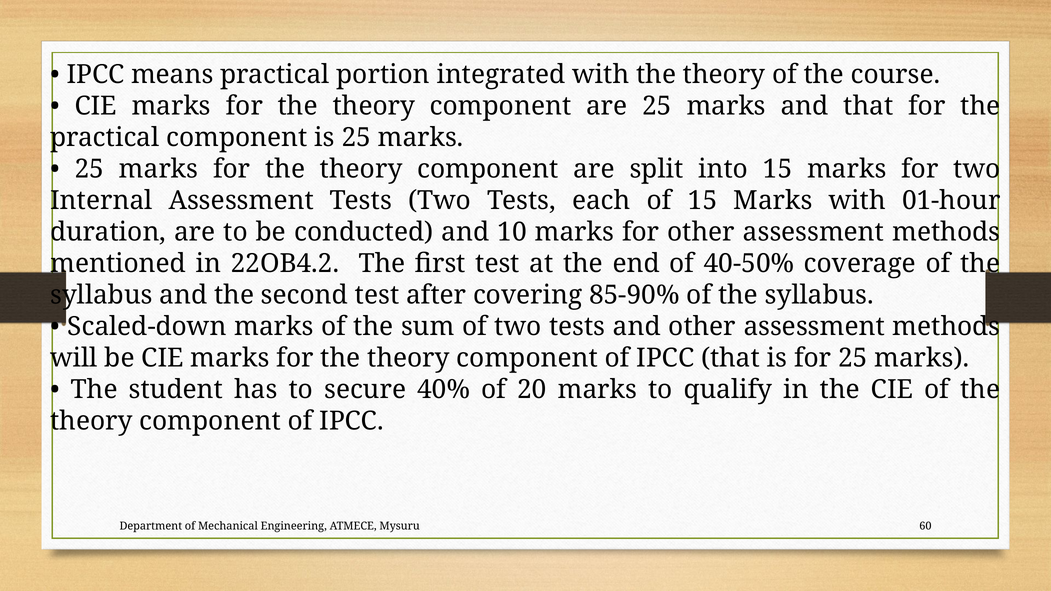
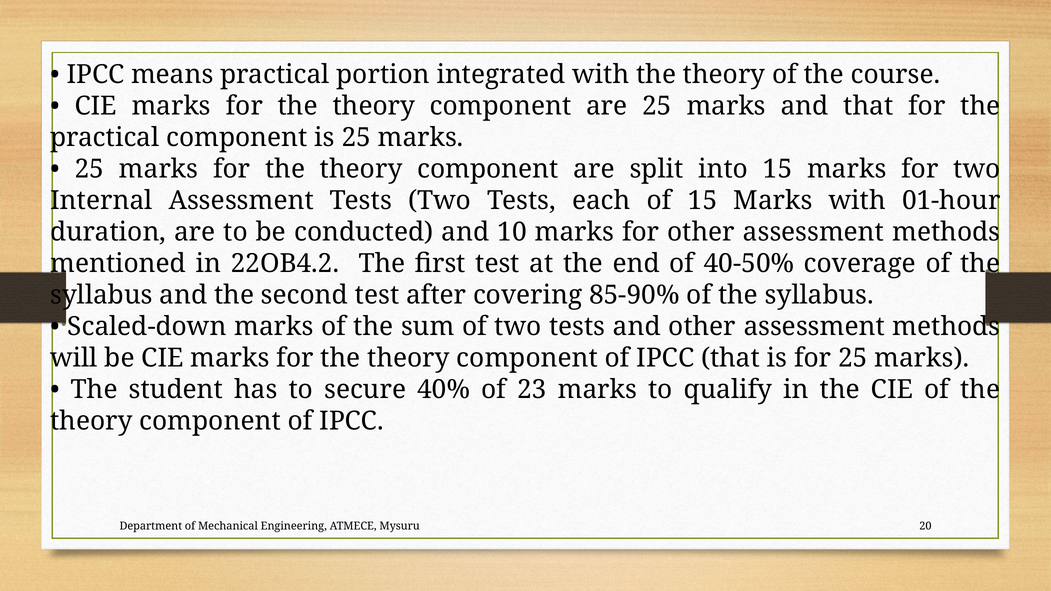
20: 20 -> 23
60: 60 -> 20
